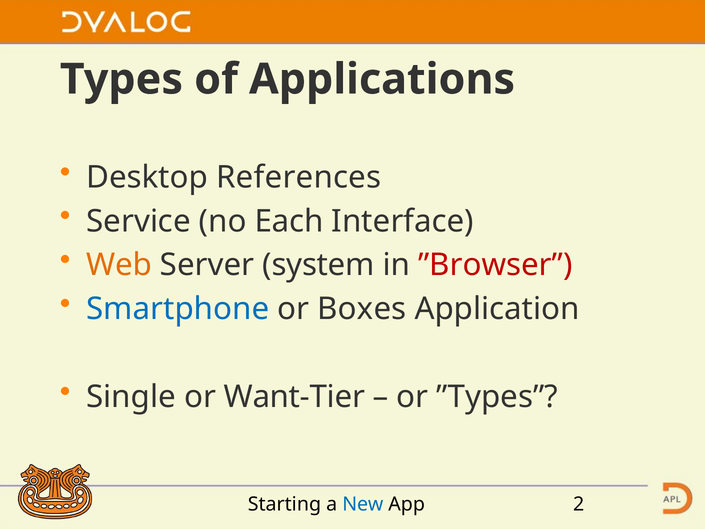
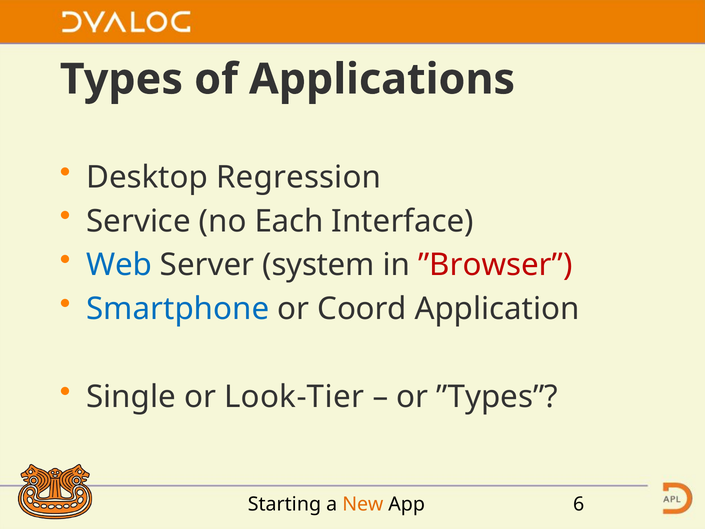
References: References -> Regression
Web colour: orange -> blue
Boxes: Boxes -> Coord
Want-Tier: Want-Tier -> Look-Tier
New colour: blue -> orange
2: 2 -> 6
